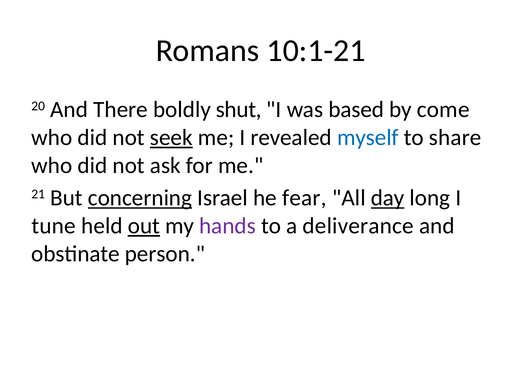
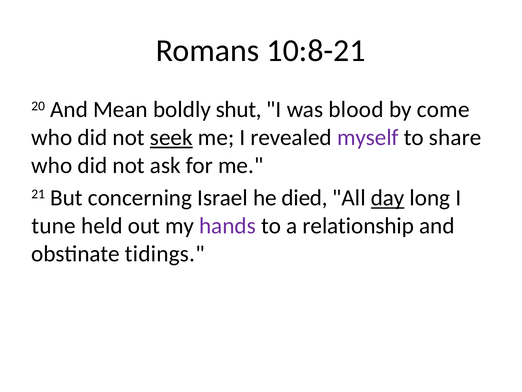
10:1-21: 10:1-21 -> 10:8-21
There: There -> Mean
based: based -> blood
myself colour: blue -> purple
concerning underline: present -> none
fear: fear -> died
out underline: present -> none
deliverance: deliverance -> relationship
person: person -> tidings
